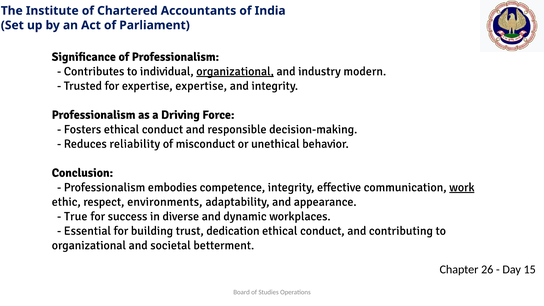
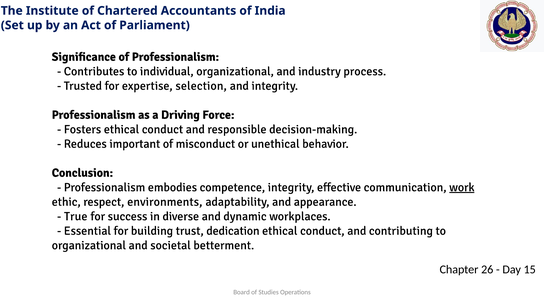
organizational at (235, 71) underline: present -> none
modern: modern -> process
expertise expertise: expertise -> selection
reliability: reliability -> important
